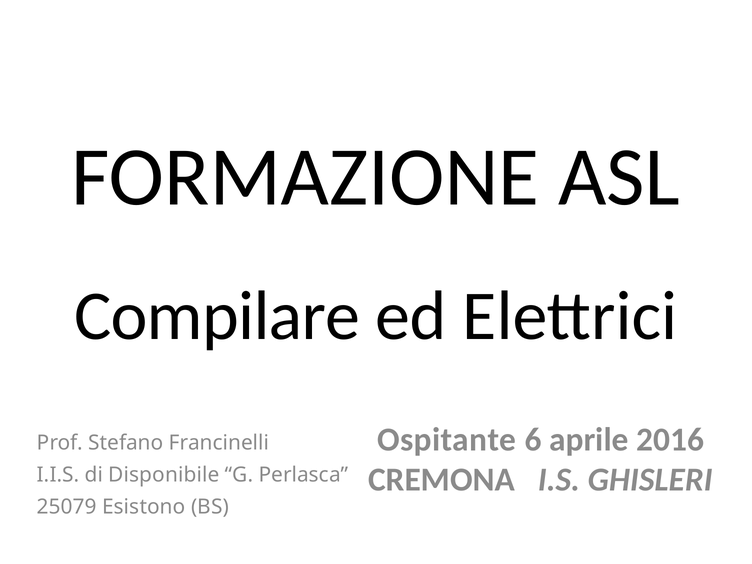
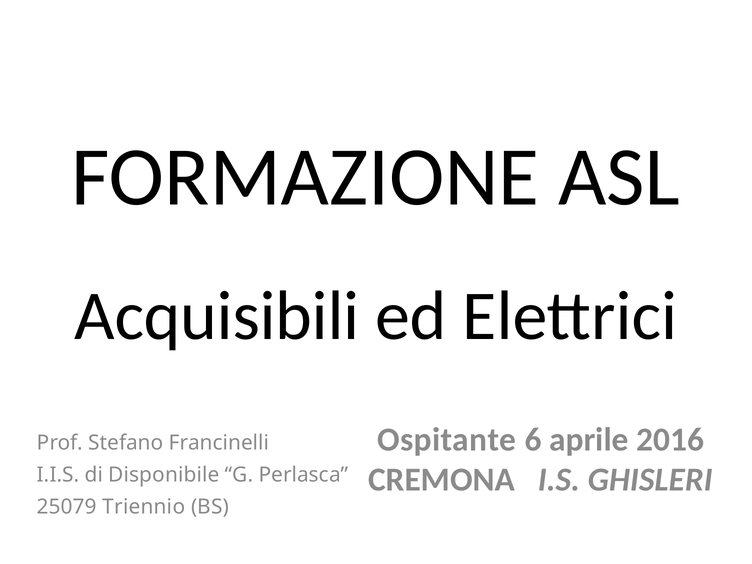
Compilare: Compilare -> Acquisibili
Esistono: Esistono -> Triennio
